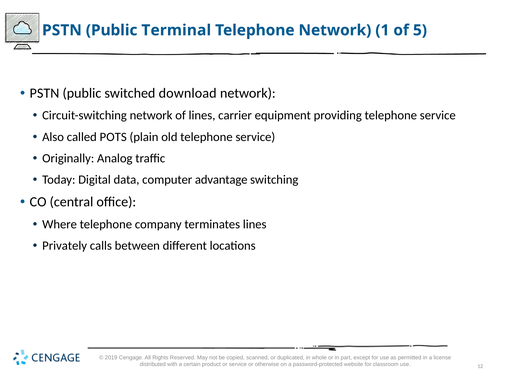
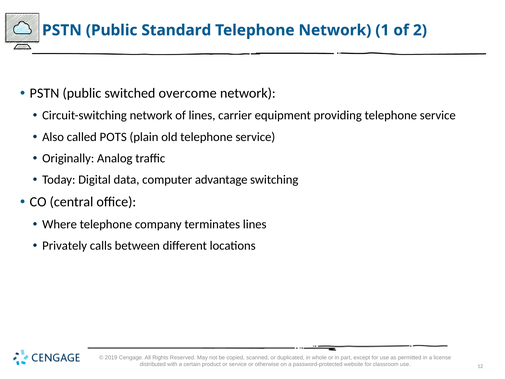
Terminal: Terminal -> Standard
5: 5 -> 2
download: download -> overcome
